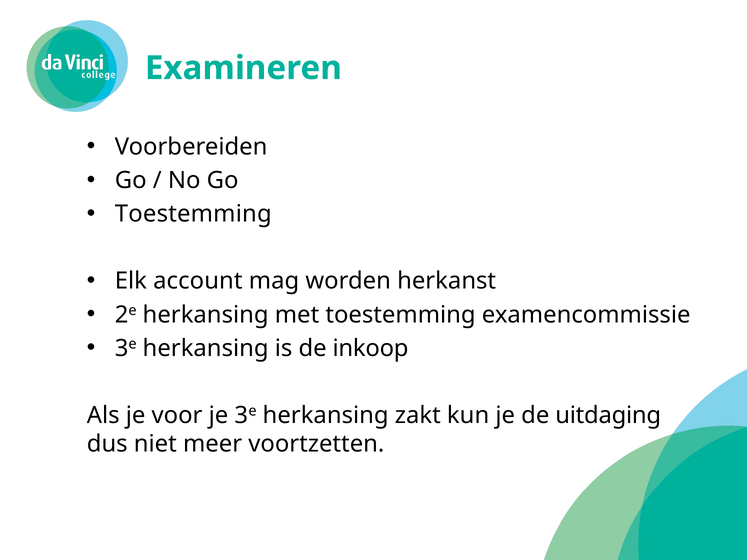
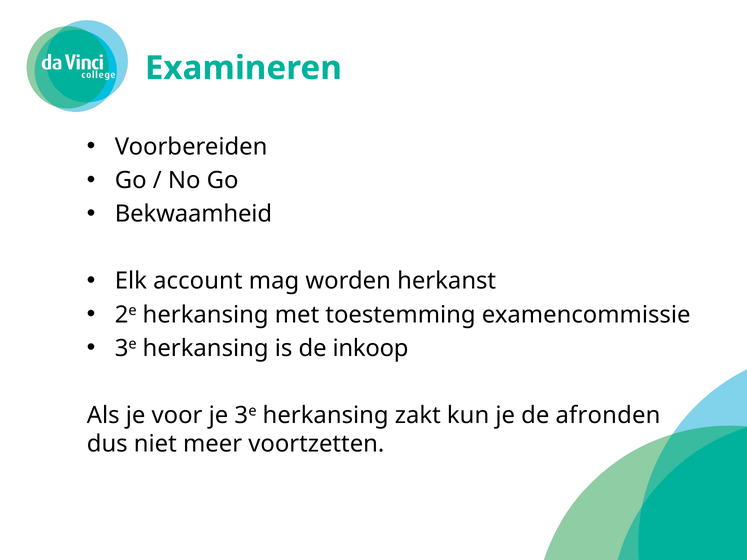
Toestemming at (193, 214): Toestemming -> Bekwaamheid
uitdaging: uitdaging -> afronden
